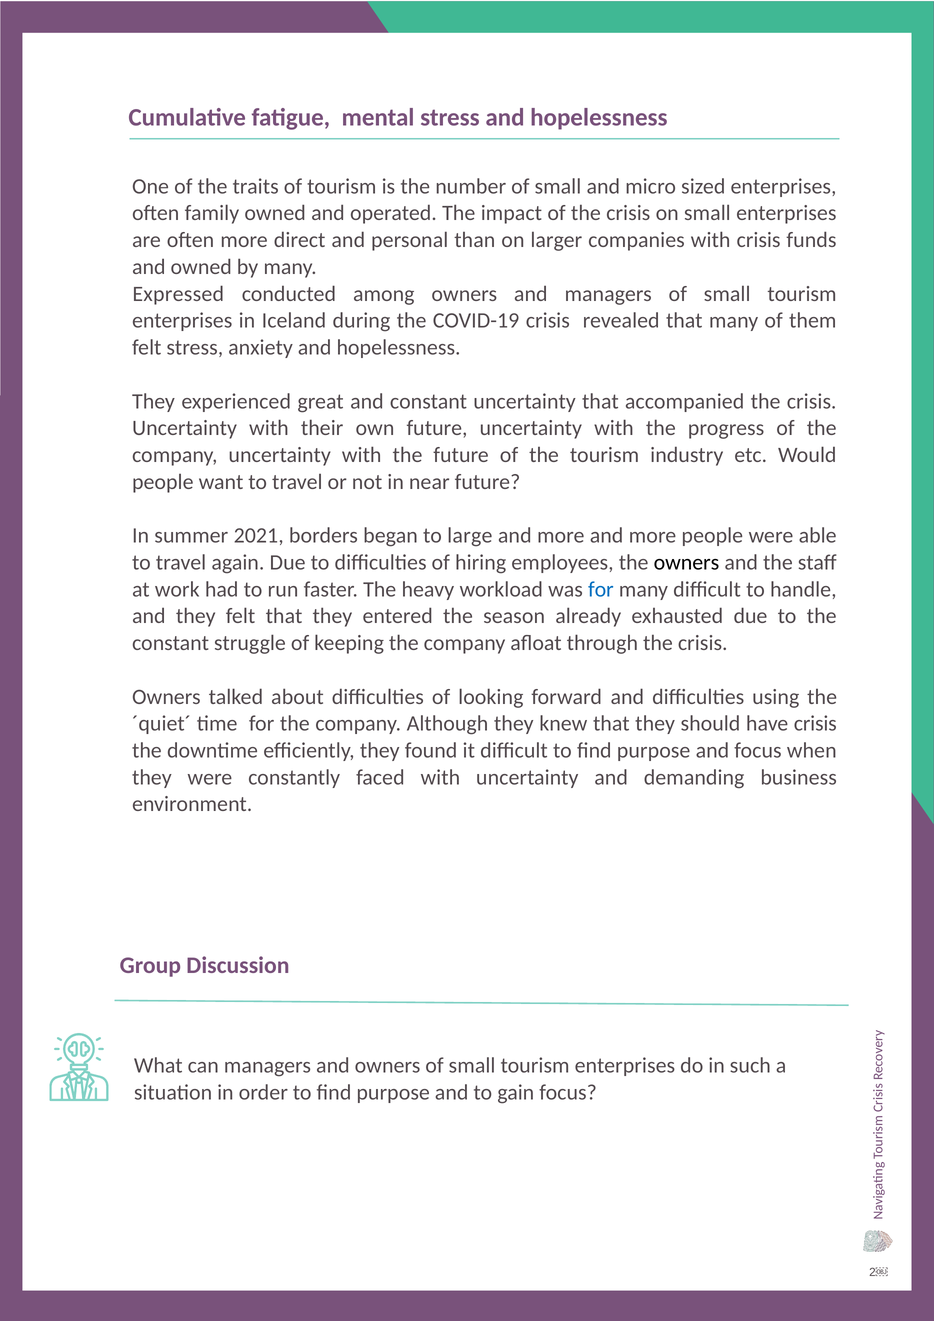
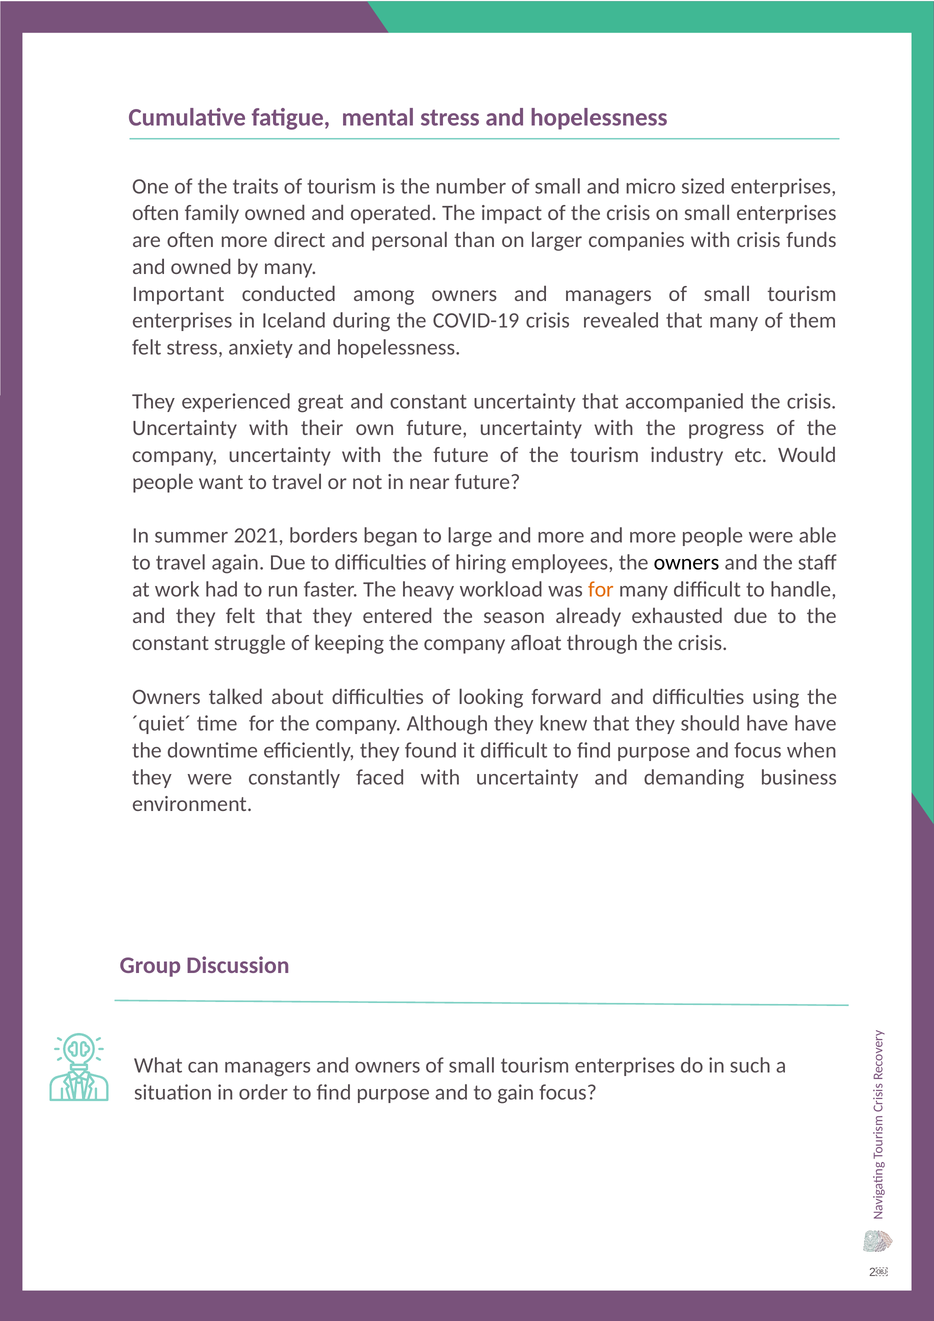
Expressed: Expressed -> Important
for at (601, 589) colour: blue -> orange
have crisis: crisis -> have
